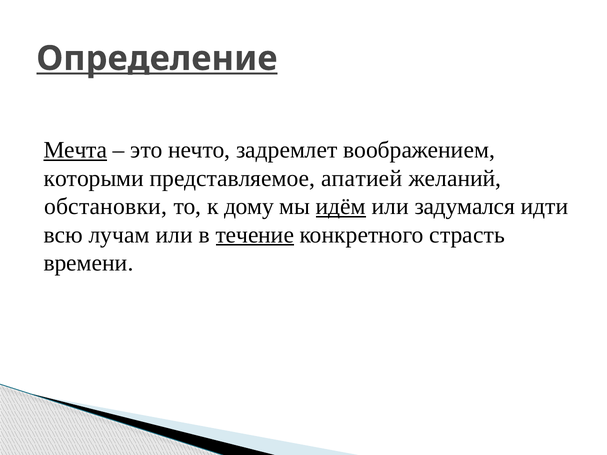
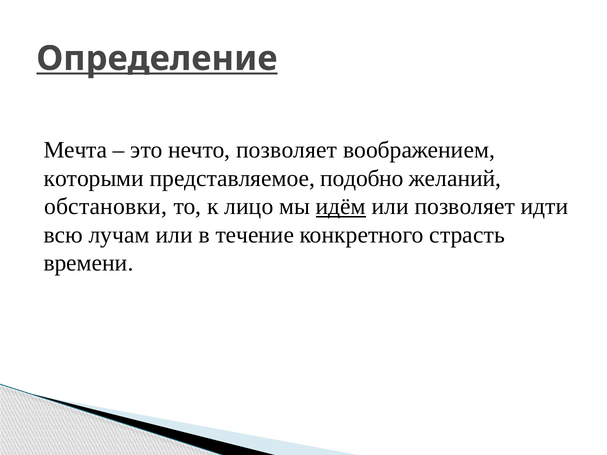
Мечта underline: present -> none
нечто задремлет: задремлет -> позволяет
апатией: апатией -> подобно
дому: дому -> лицо
или задумался: задумался -> позволяет
течение underline: present -> none
